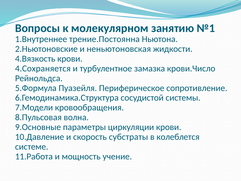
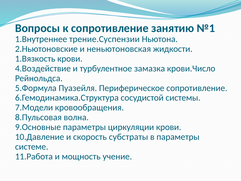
к молекулярном: молекулярном -> сопротивление
трение.Постоянна: трение.Постоянна -> трение.Суспензии
4.Вязкость: 4.Вязкость -> 1.Вязкость
4.Сохраняется: 4.Сохраняется -> 4.Воздействие
в колеблется: колеблется -> параметры
